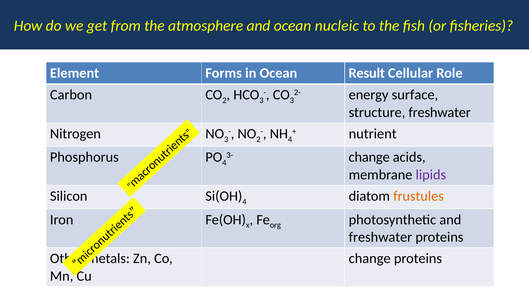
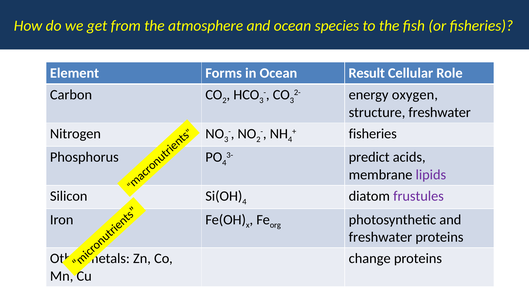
nucleic: nucleic -> species
surface: surface -> oxygen
nutrient at (373, 134): nutrient -> fisheries
change at (369, 158): change -> predict
frustules colour: orange -> purple
